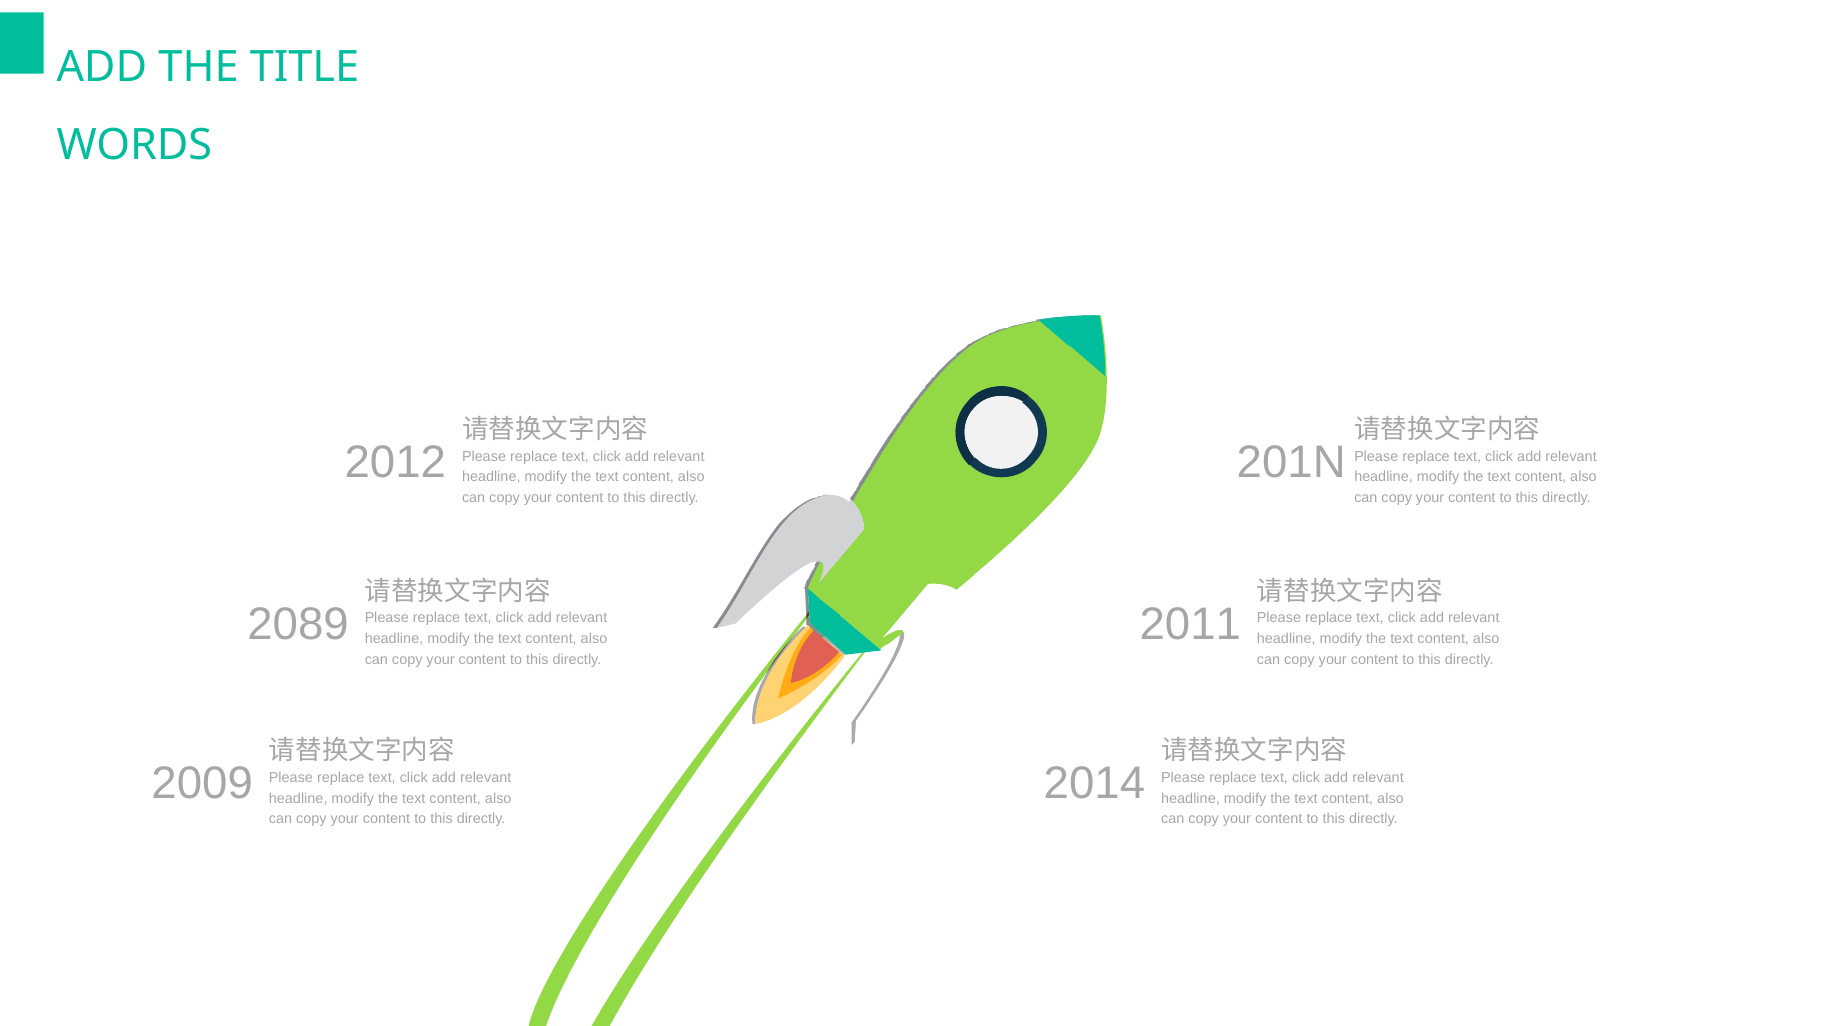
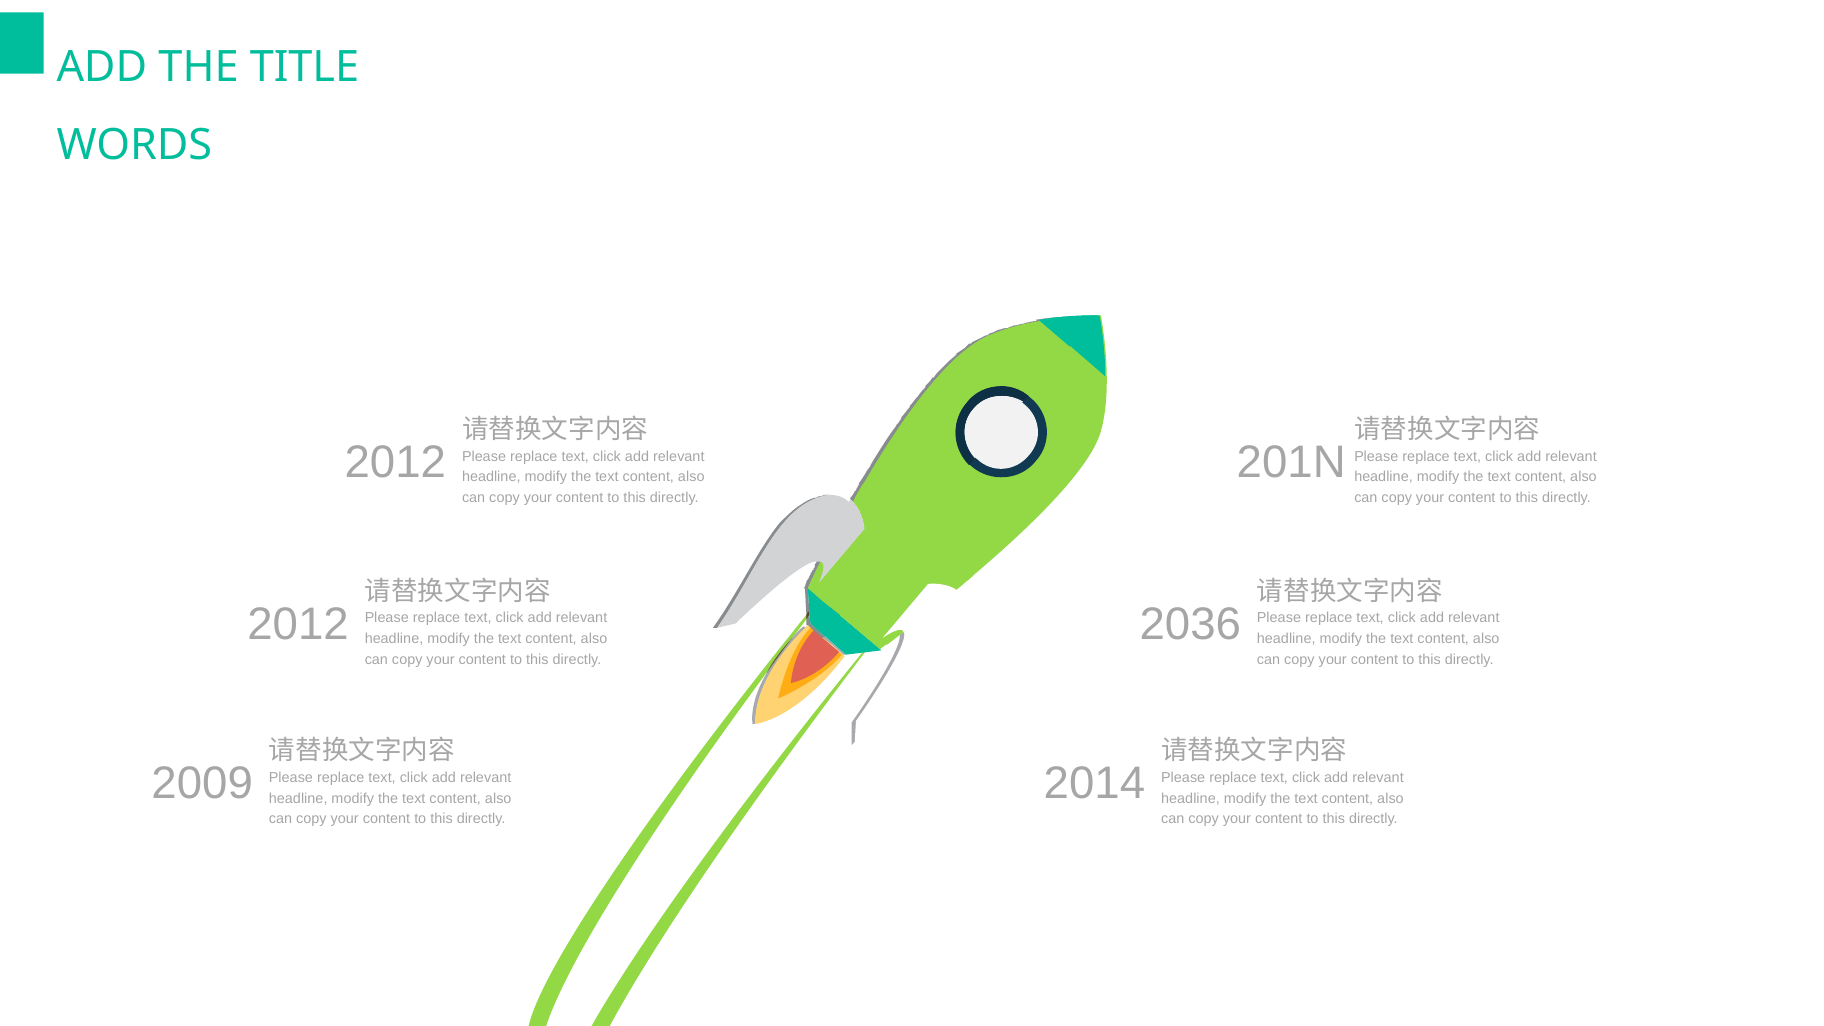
2089 at (298, 624): 2089 -> 2012
2011: 2011 -> 2036
